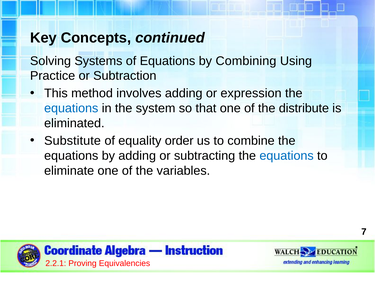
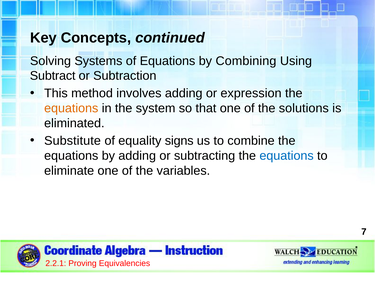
Practice: Practice -> Subtract
equations at (71, 108) colour: blue -> orange
distribute: distribute -> solutions
order: order -> signs
